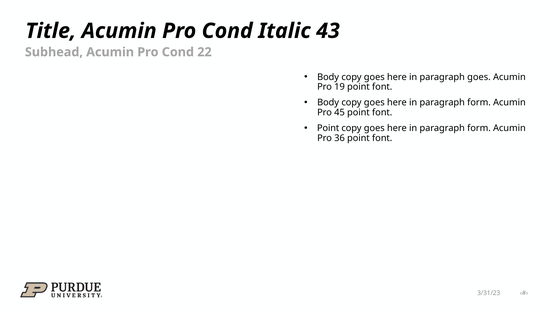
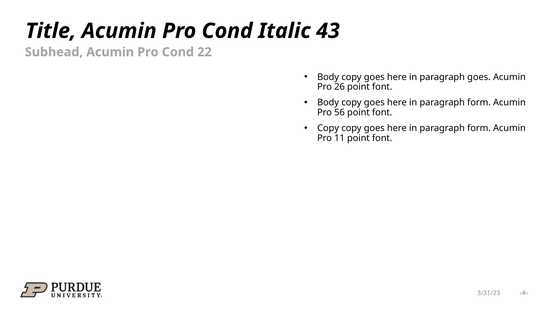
19: 19 -> 26
45: 45 -> 56
Point at (328, 128): Point -> Copy
36: 36 -> 11
